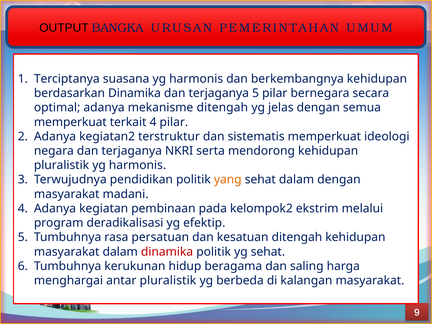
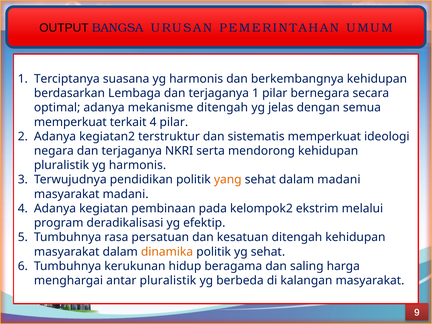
BANGKA: BANGKA -> BANGSA
berdasarkan Dinamika: Dinamika -> Lembaga
terjaganya 5: 5 -> 1
dalam dengan: dengan -> madani
dinamika at (167, 252) colour: red -> orange
